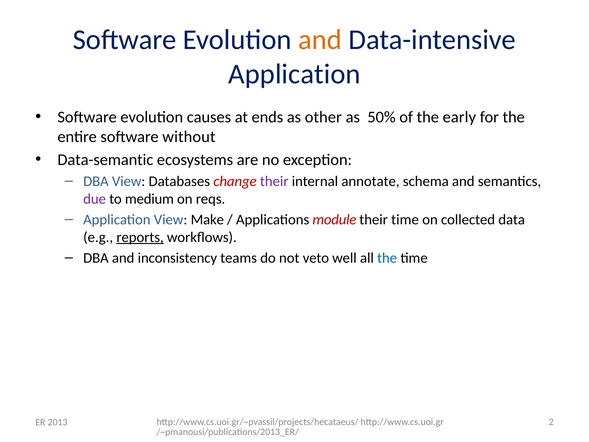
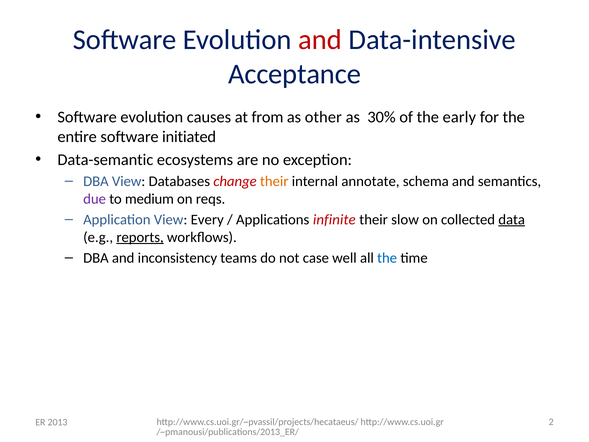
and at (320, 40) colour: orange -> red
Application at (294, 74): Application -> Acceptance
ends: ends -> from
50%: 50% -> 30%
without: without -> initiated
their at (274, 181) colour: purple -> orange
Make: Make -> Every
module: module -> infinite
their time: time -> slow
data underline: none -> present
veto: veto -> case
